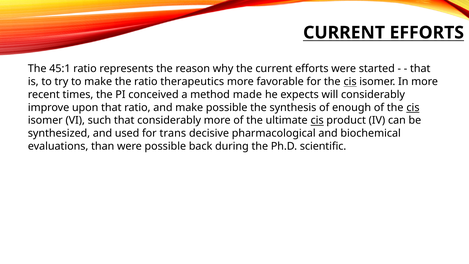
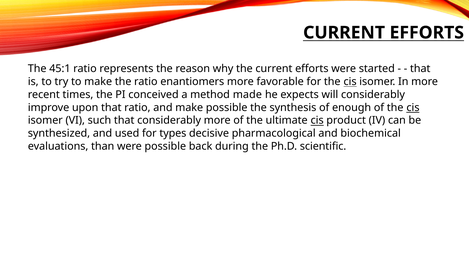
therapeutics: therapeutics -> enantiomers
trans: trans -> types
